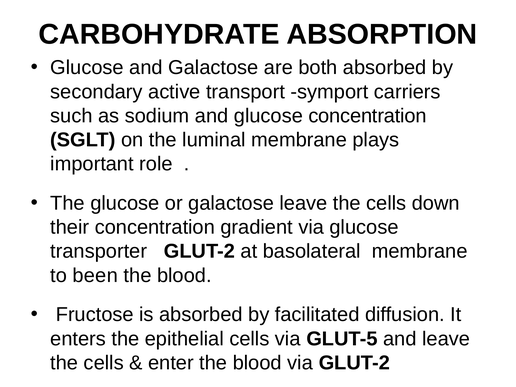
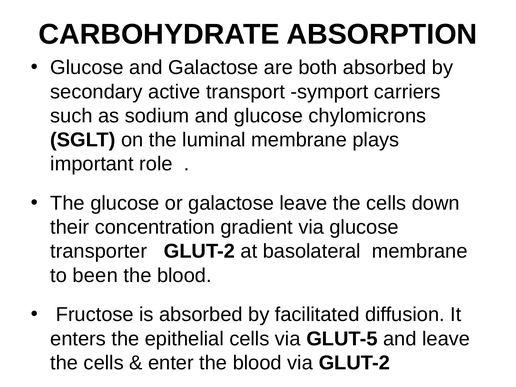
glucose concentration: concentration -> chylomicrons
